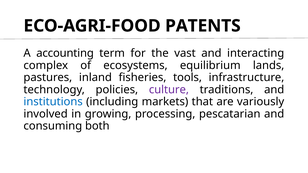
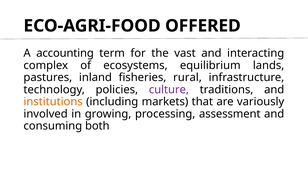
PATENTS: PATENTS -> OFFERED
tools: tools -> rural
institutions colour: blue -> orange
pescatarian: pescatarian -> assessment
